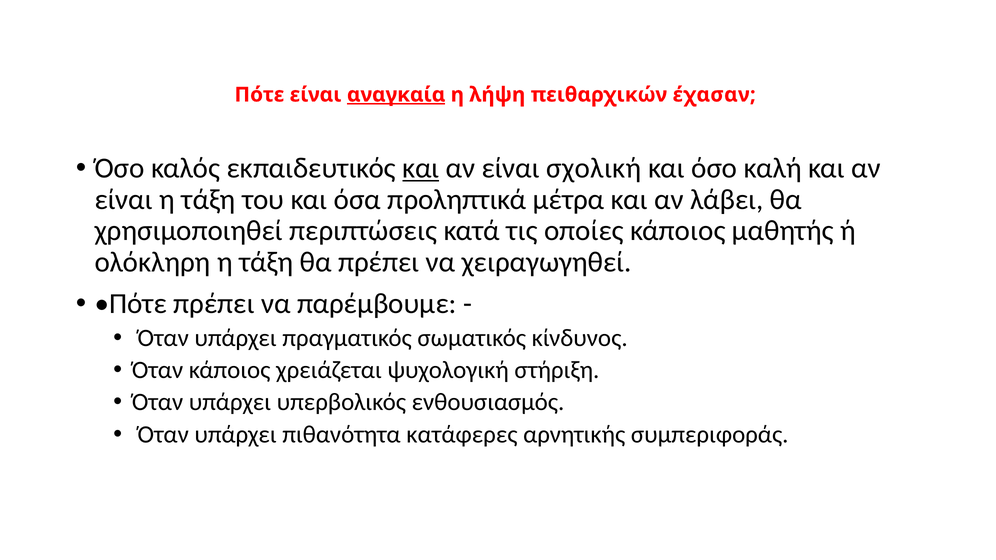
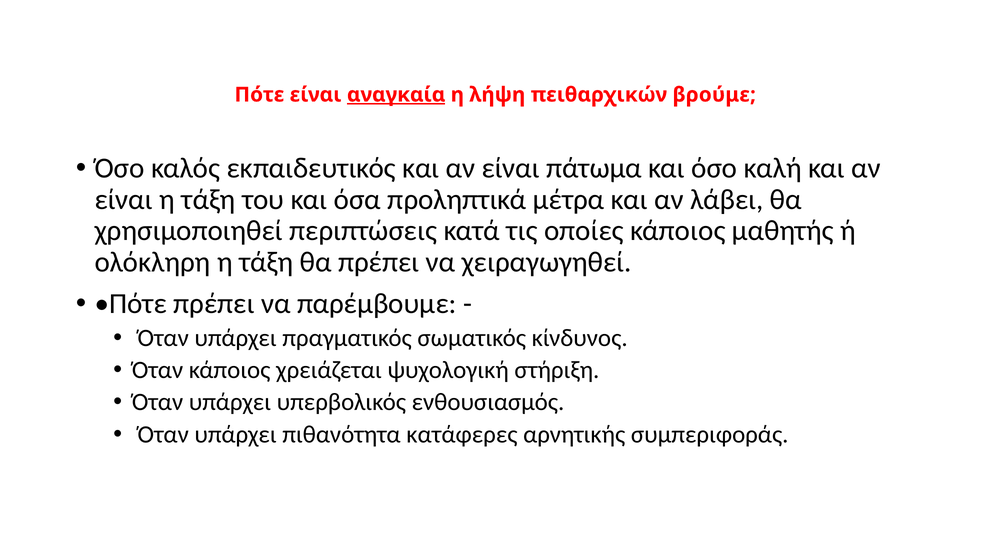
έχασαν: έχασαν -> βρούμε
και at (421, 168) underline: present -> none
σχολική: σχολική -> πάτωμα
